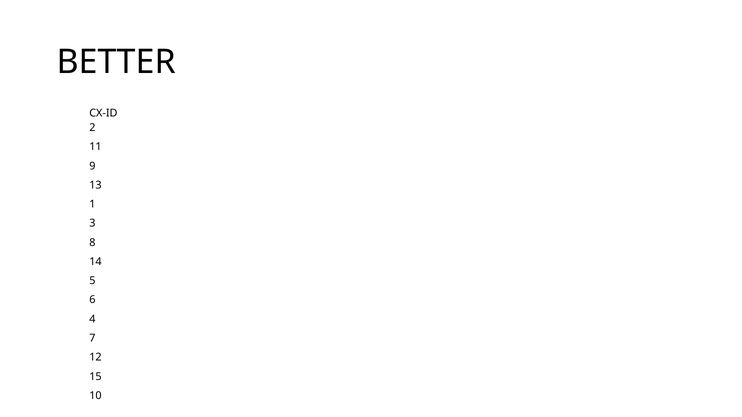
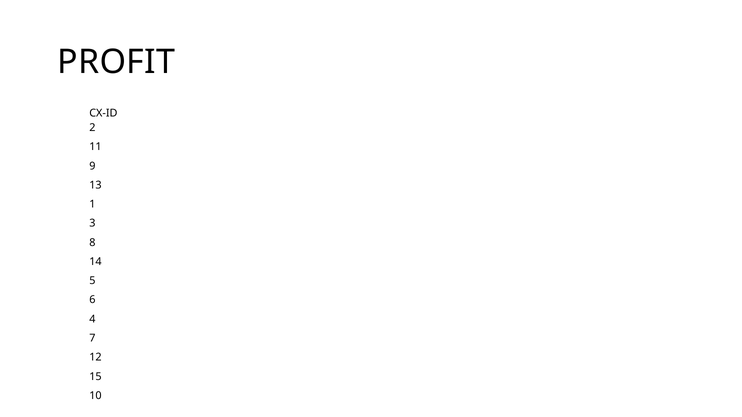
BETTER: BETTER -> PROFIT
